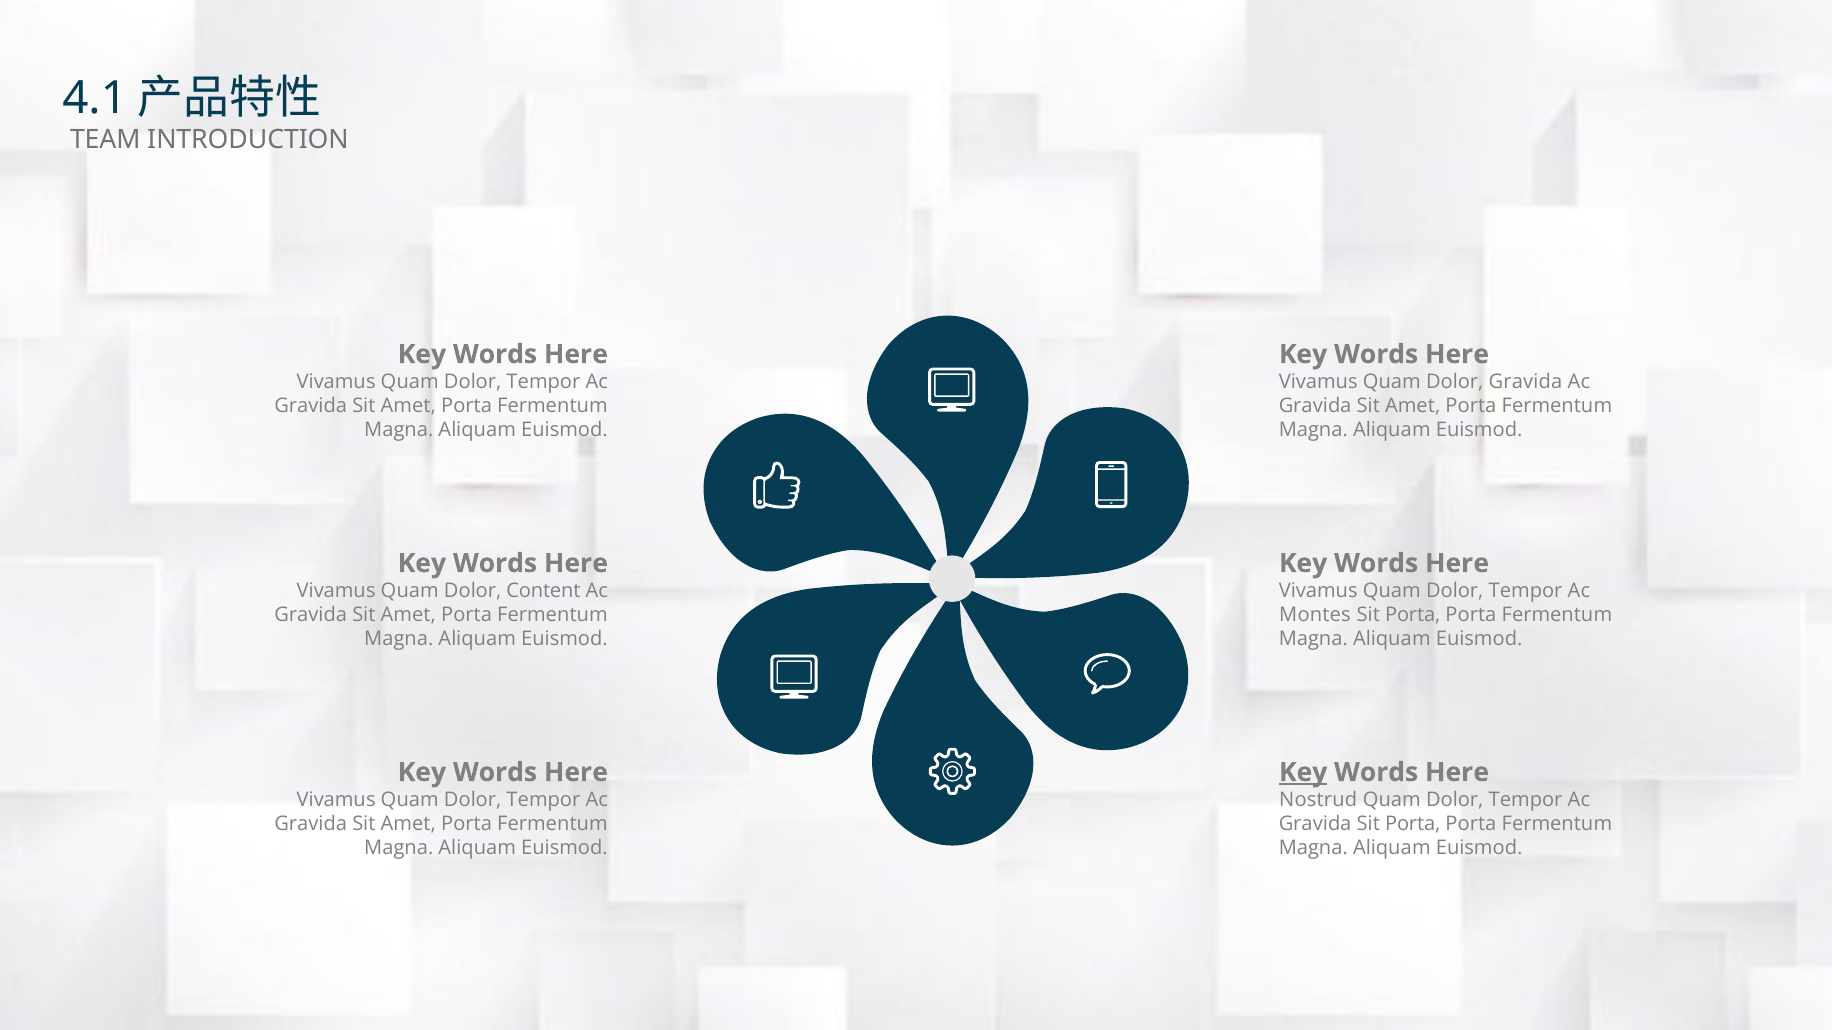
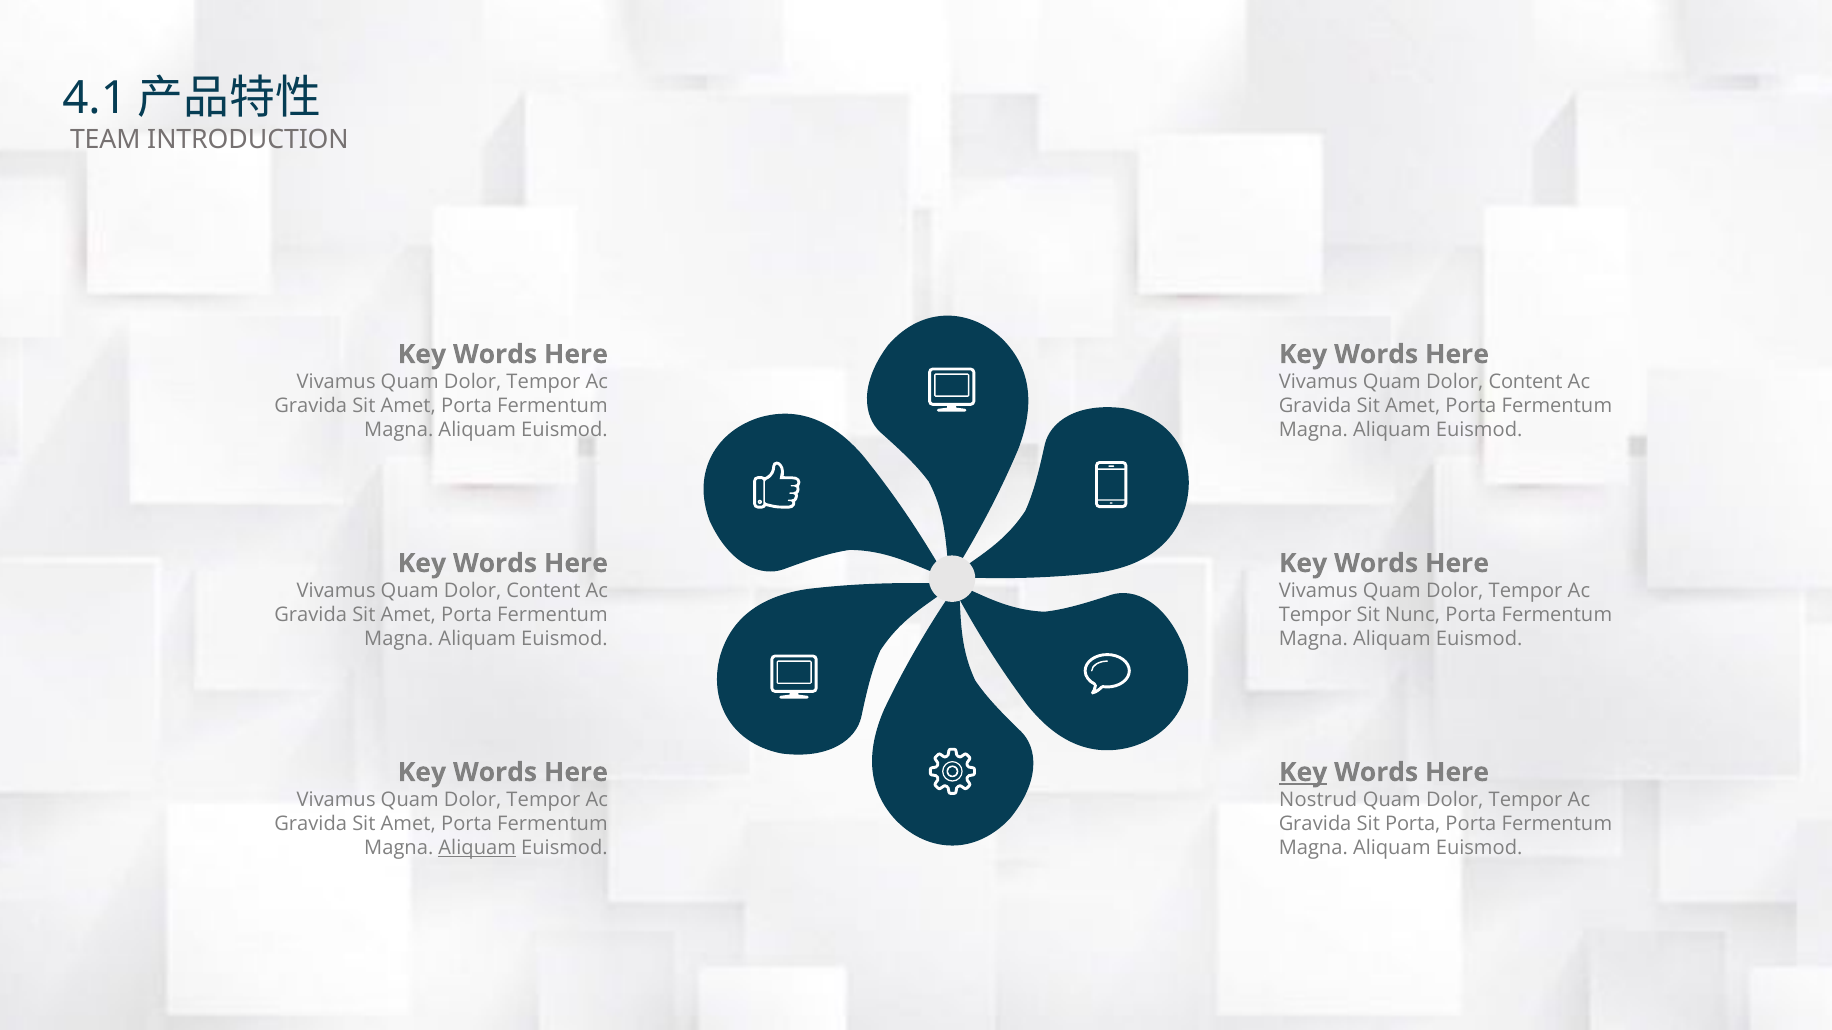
Gravida at (1525, 382): Gravida -> Content
Montes at (1315, 615): Montes -> Tempor
Porta at (1413, 615): Porta -> Nunc
Aliquam at (477, 849) underline: none -> present
